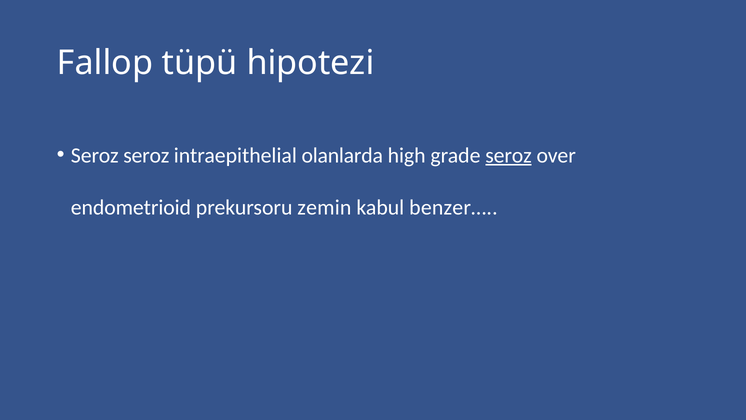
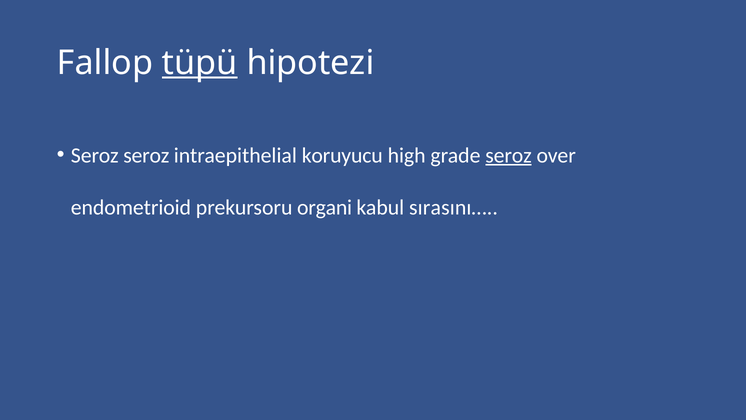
tüpü underline: none -> present
olanlarda: olanlarda -> koruyucu
zemin: zemin -> organi
benzer…: benzer… -> sırasını…
